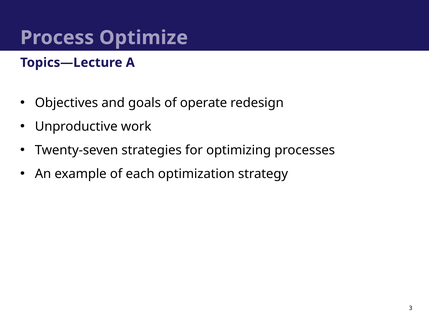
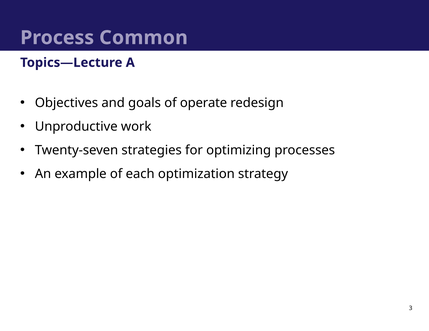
Optimize: Optimize -> Common
